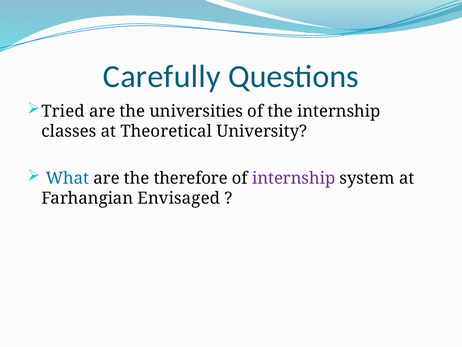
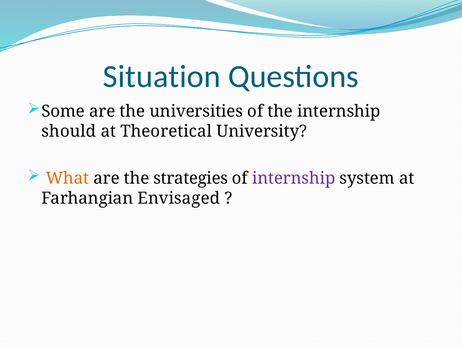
Carefully: Carefully -> Situation
Tried: Tried -> Some
classes: classes -> should
What colour: blue -> orange
therefore: therefore -> strategies
